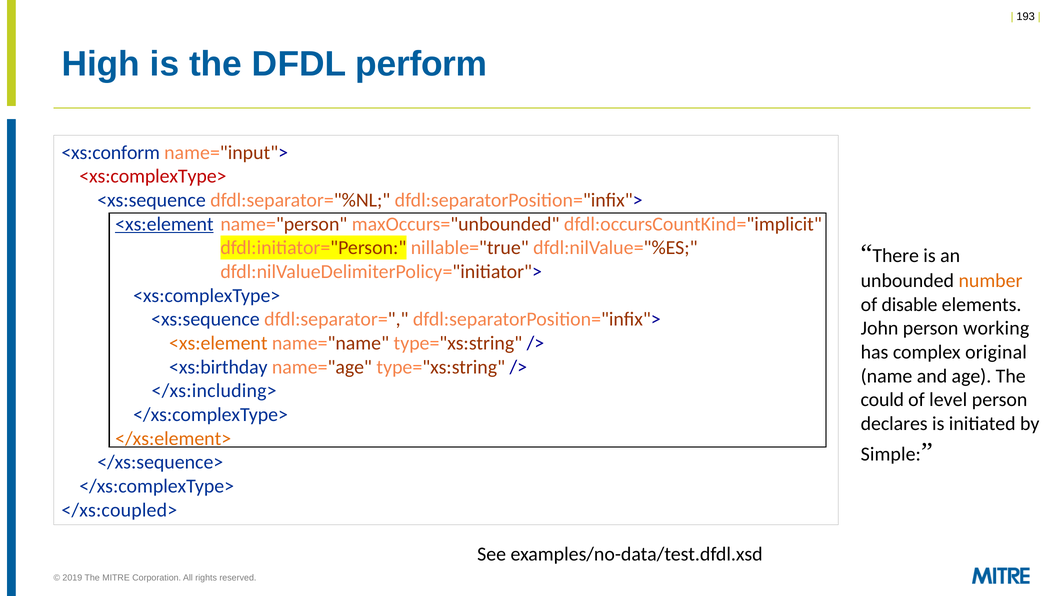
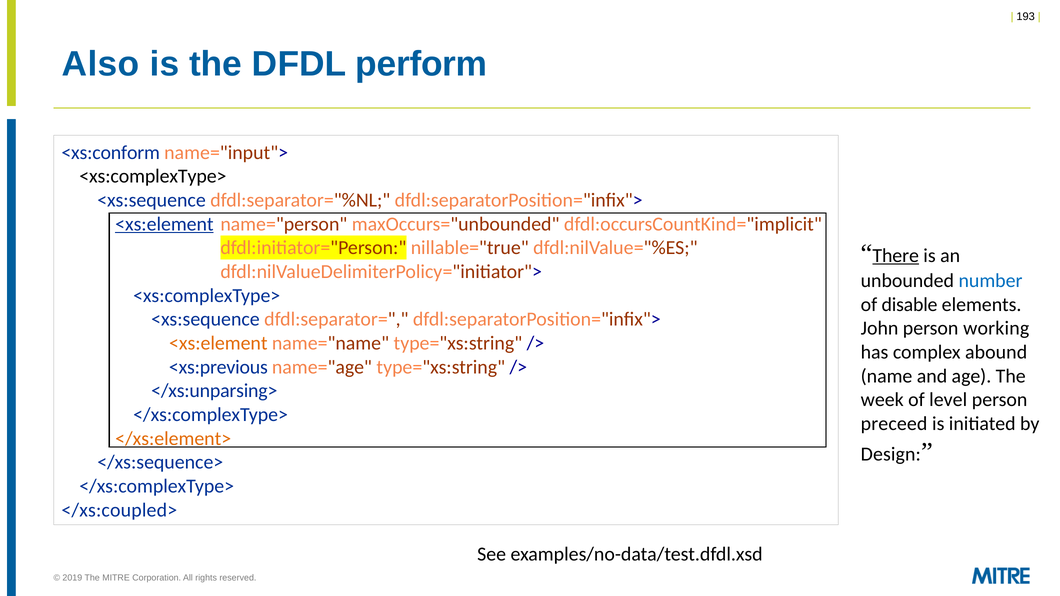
High: High -> Also
<xs:complexType> at (153, 176) colour: red -> black
There underline: none -> present
number colour: orange -> blue
original: original -> abound
<xs:birthday: <xs:birthday -> <xs:previous
</xs:including>: </xs:including> -> </xs:unparsing>
could: could -> week
declares: declares -> preceed
Simple: Simple -> Design
